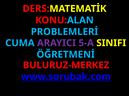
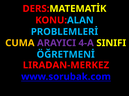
CUMA colour: light blue -> yellow
5-A: 5-A -> 4-A
BULURUZ-MERKEZ: BULURUZ-MERKEZ -> LIRADAN-MERKEZ
